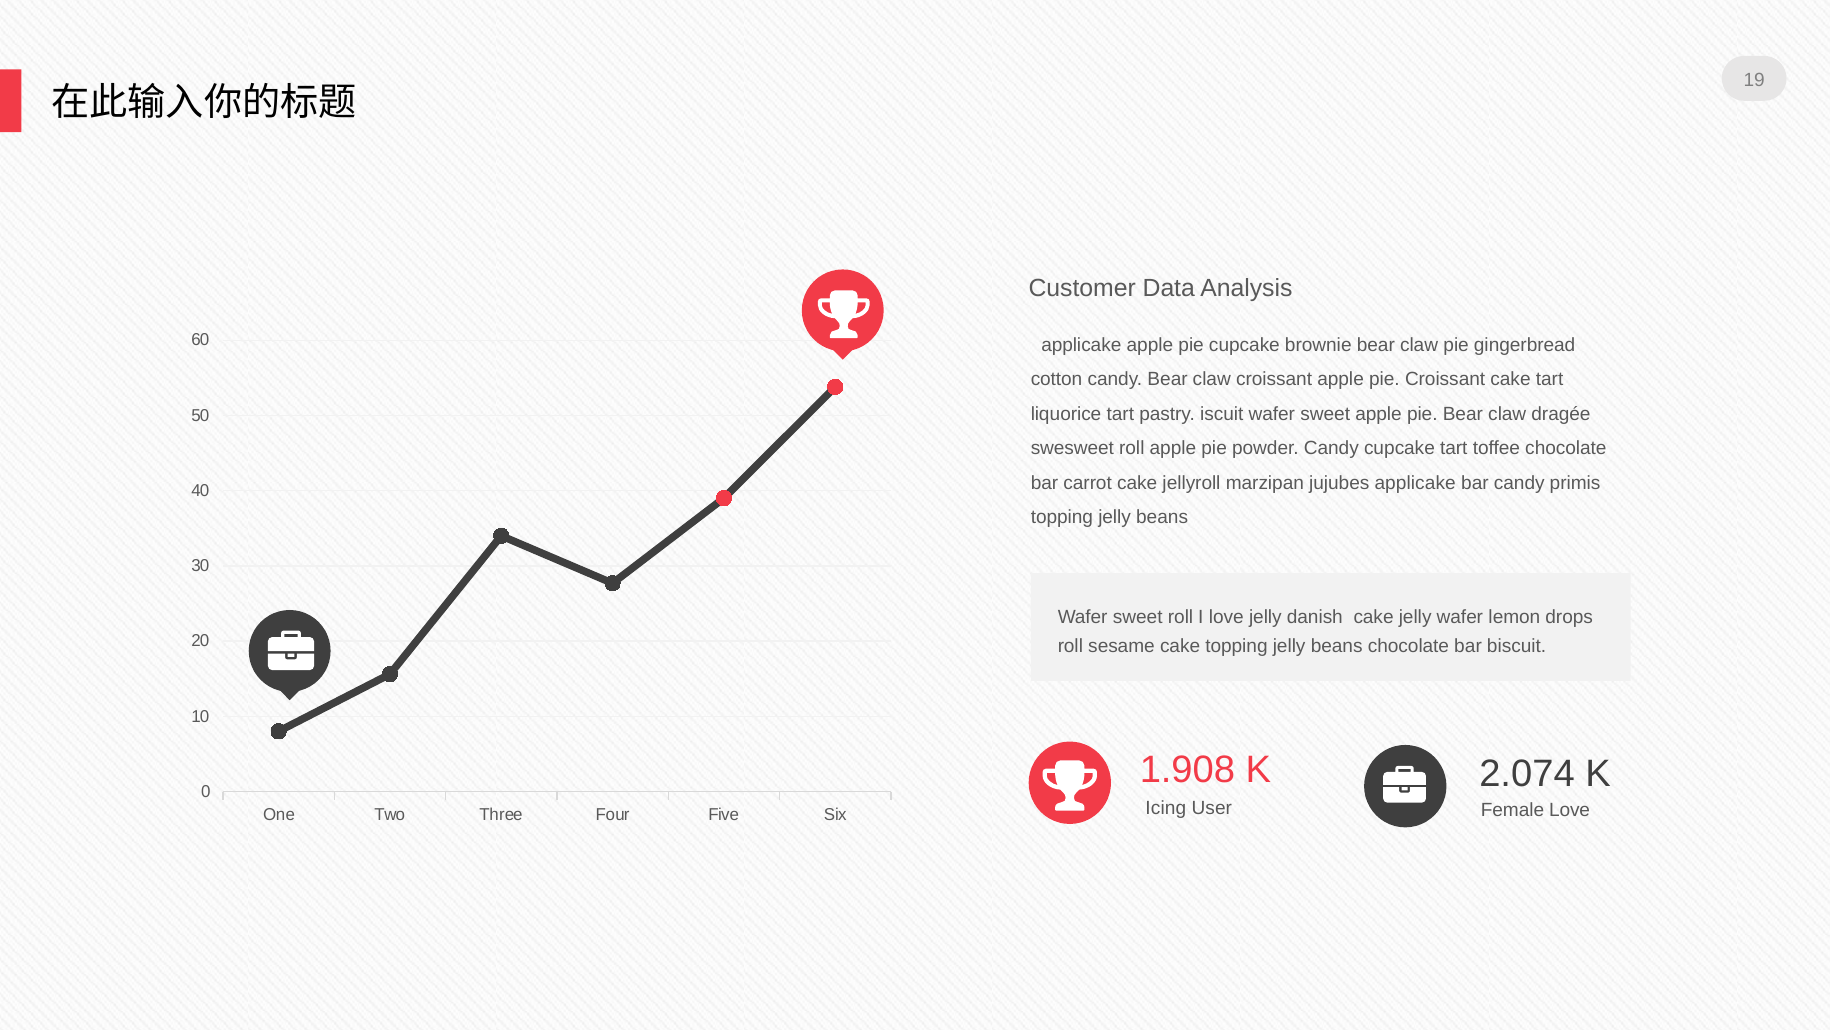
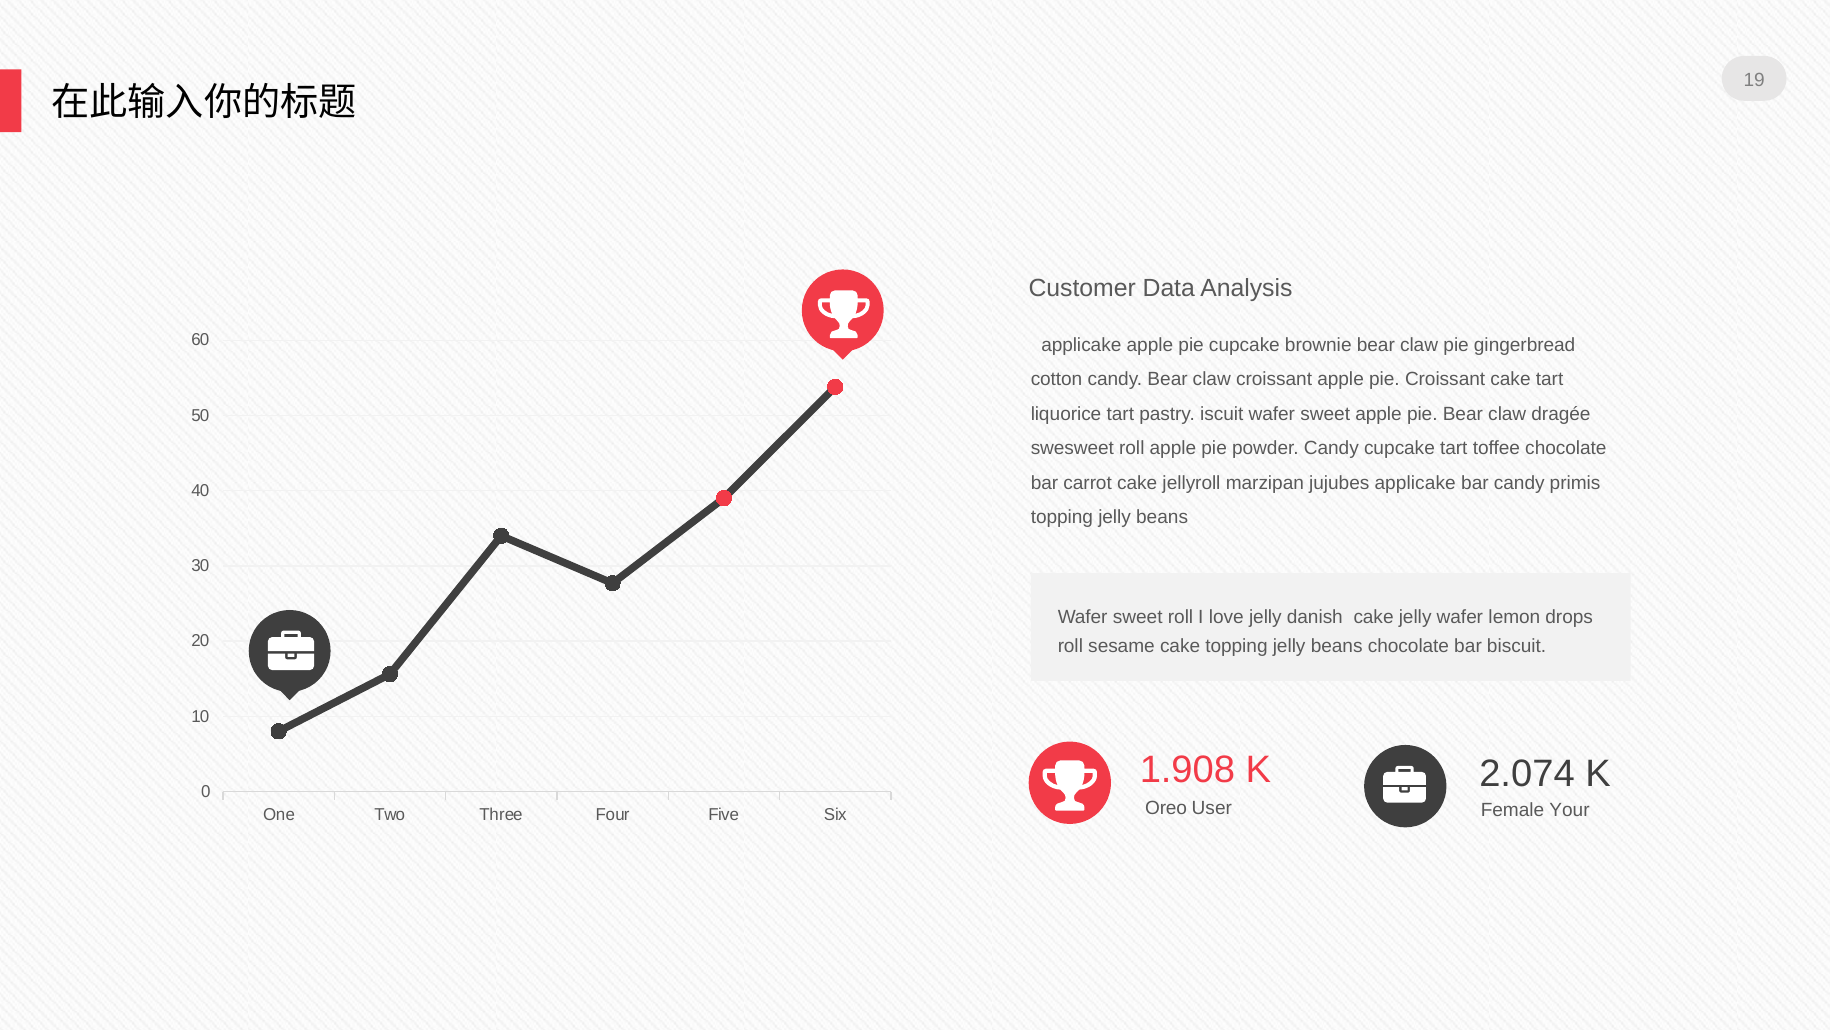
Icing: Icing -> Oreo
Female Love: Love -> Your
